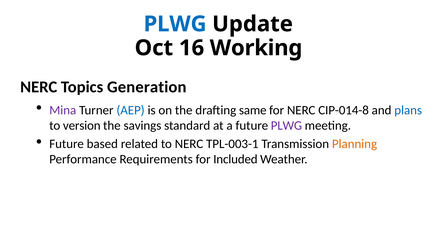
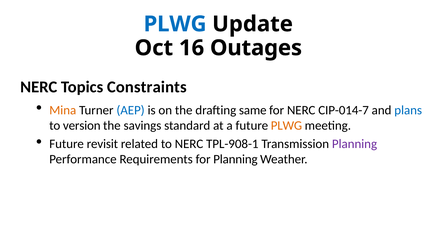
Working: Working -> Outages
Generation: Generation -> Constraints
Mina colour: purple -> orange
CIP-014-8: CIP-014-8 -> CIP-014-7
PLWG at (286, 126) colour: purple -> orange
based: based -> revisit
TPL-003-1: TPL-003-1 -> TPL-908-1
Planning at (355, 144) colour: orange -> purple
for Included: Included -> Planning
